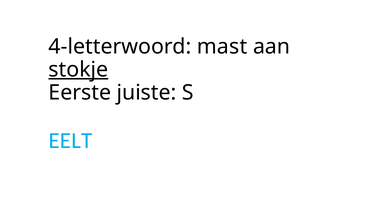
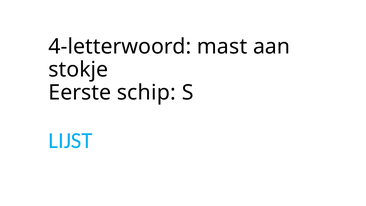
stokje underline: present -> none
juiste: juiste -> schip
EELT: EELT -> LIJST
